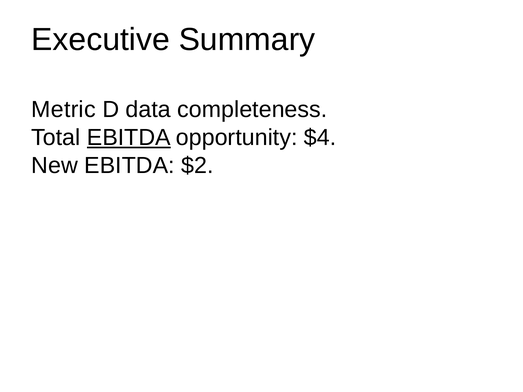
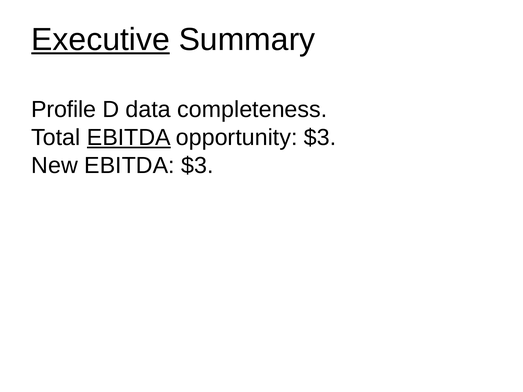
Executive underline: none -> present
Metric: Metric -> Profile
opportunity $4: $4 -> $3
EBITDA $2: $2 -> $3
